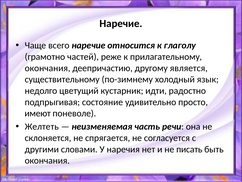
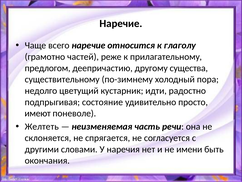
окончания at (48, 68): окончания -> предлогом
является: является -> существа
язык: язык -> пора
писать: писать -> имени
